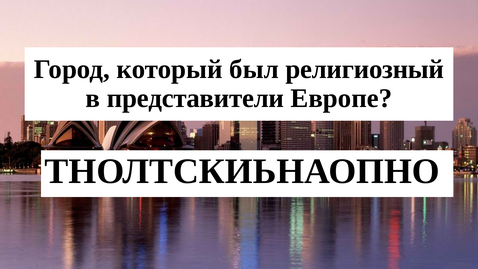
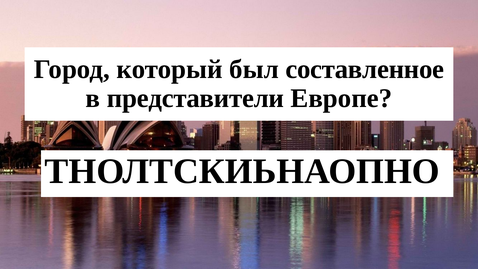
религиозный: религиозный -> составленное
